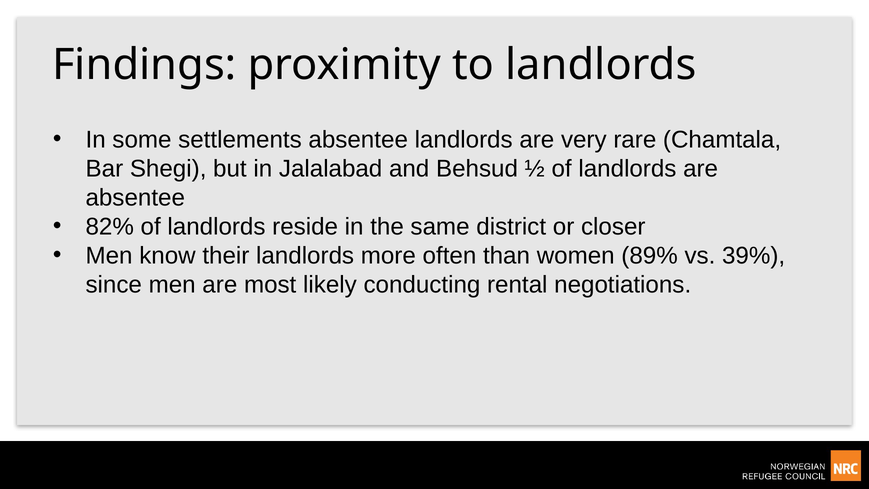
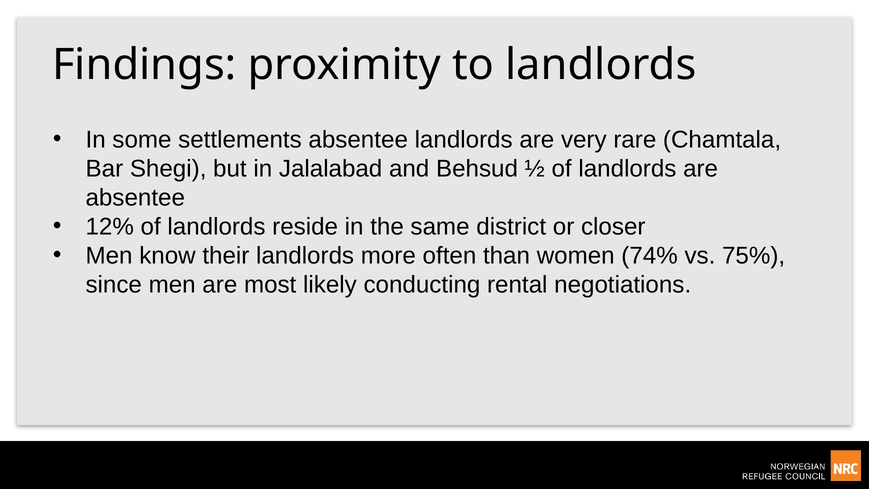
82%: 82% -> 12%
89%: 89% -> 74%
39%: 39% -> 75%
